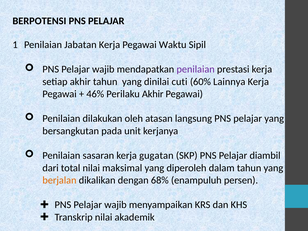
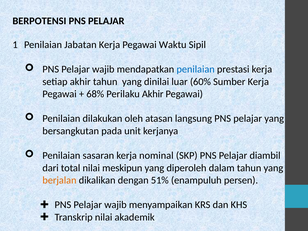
penilaian at (196, 69) colour: purple -> blue
cuti: cuti -> luar
Lainnya: Lainnya -> Sumber
46%: 46% -> 68%
gugatan: gugatan -> nominal
maksimal: maksimal -> meskipun
68%: 68% -> 51%
